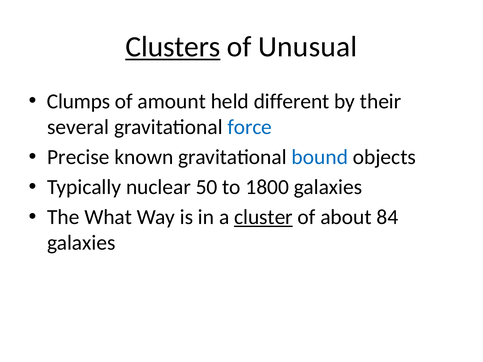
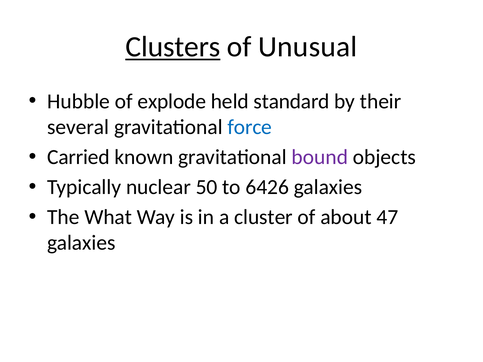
Clumps: Clumps -> Hubble
amount: amount -> explode
different: different -> standard
Precise: Precise -> Carried
bound colour: blue -> purple
1800: 1800 -> 6426
cluster underline: present -> none
84: 84 -> 47
